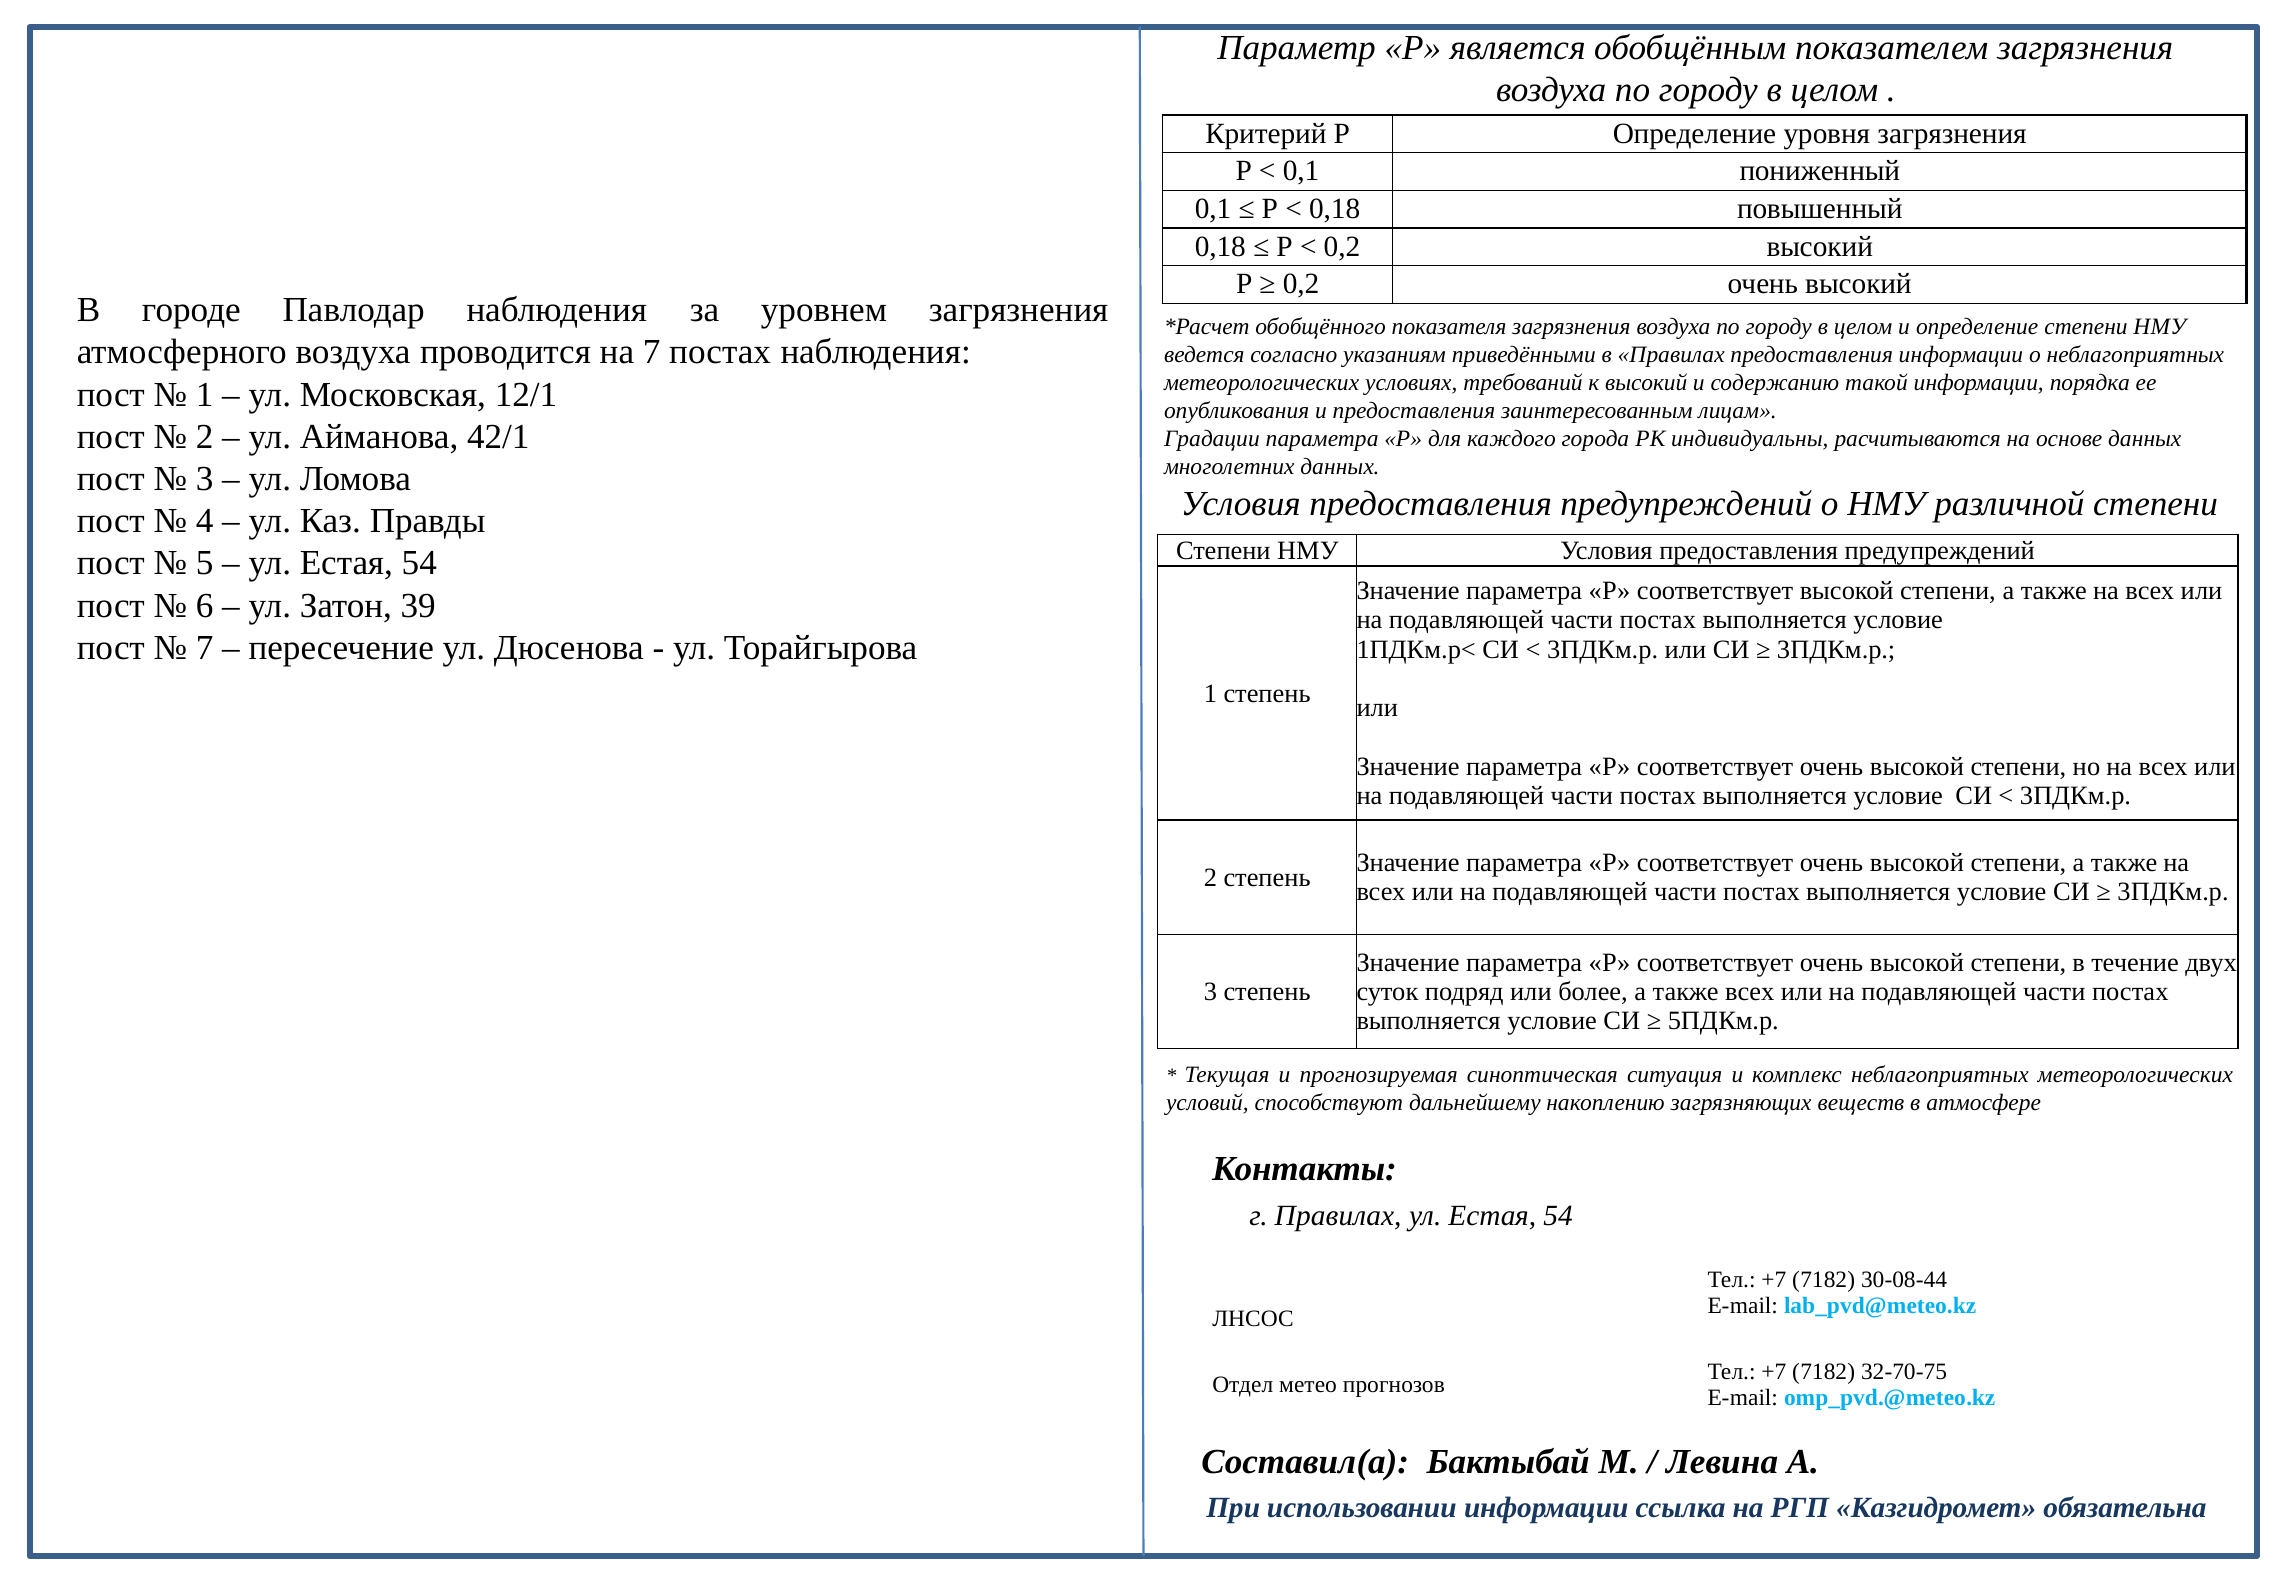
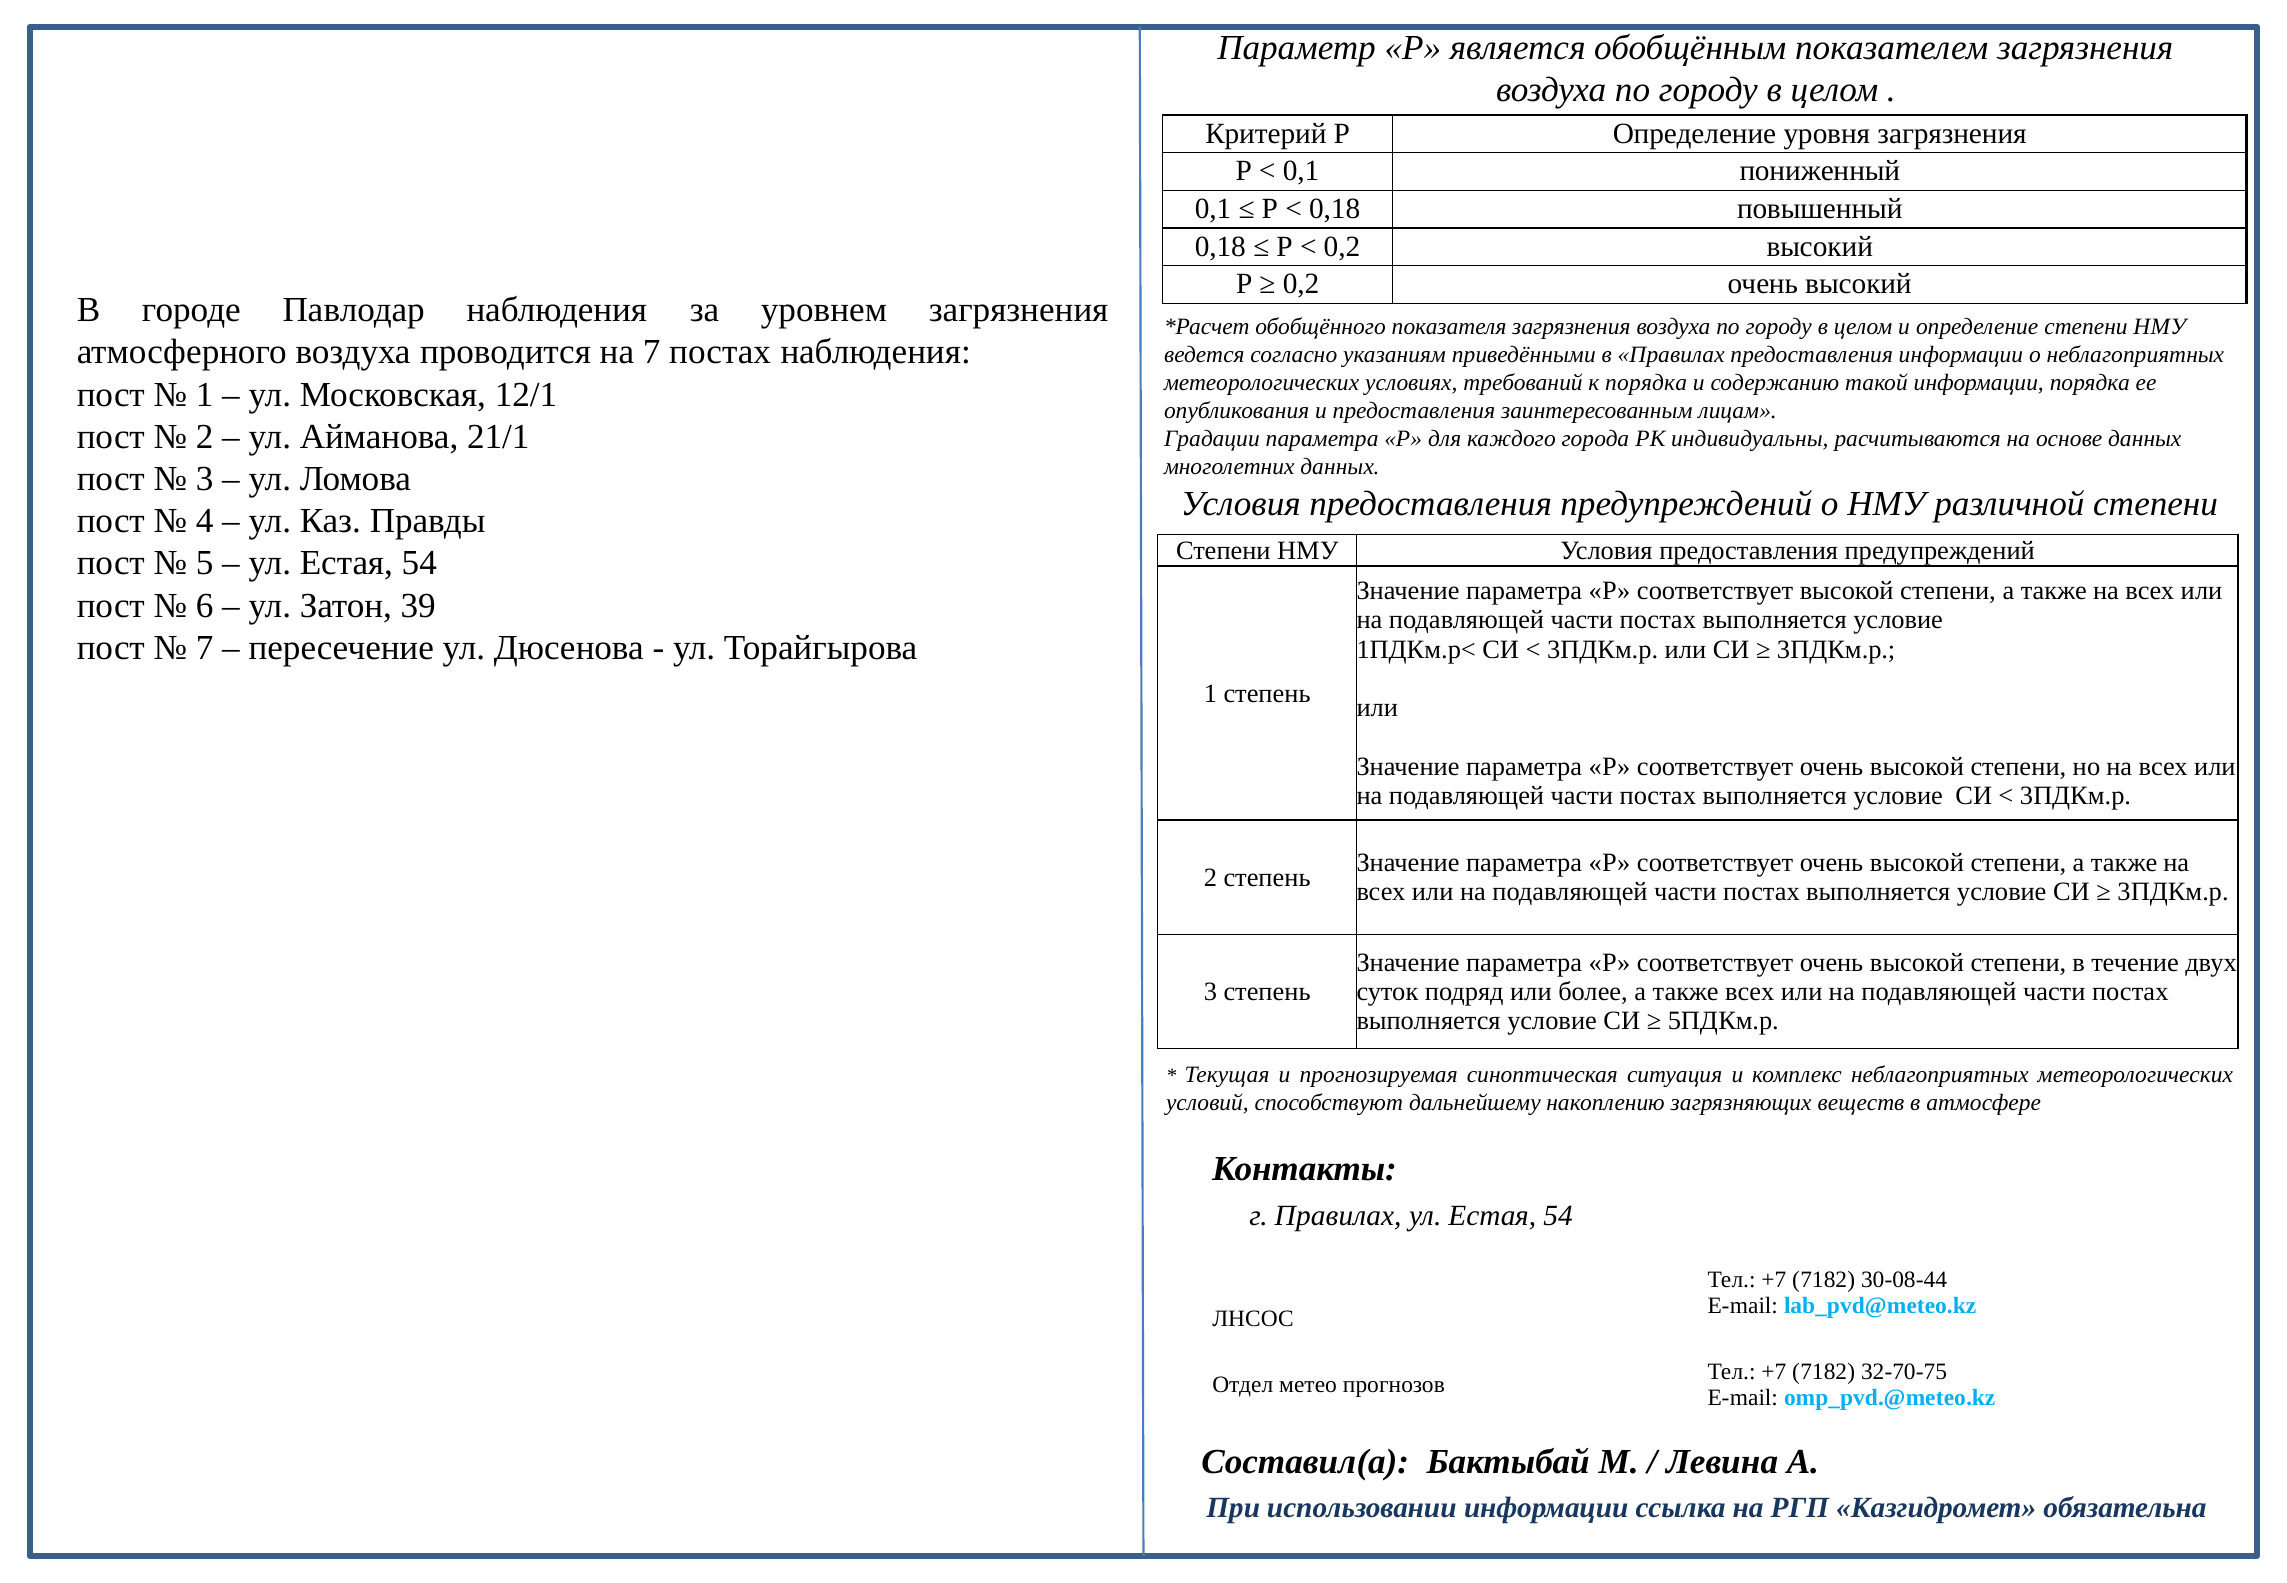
к высокий: высокий -> порядка
42/1: 42/1 -> 21/1
